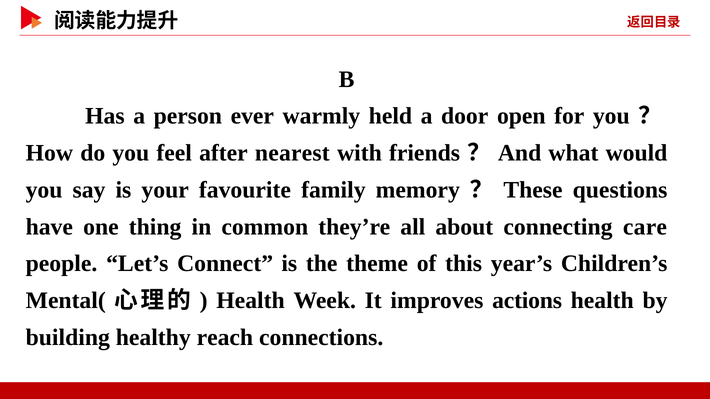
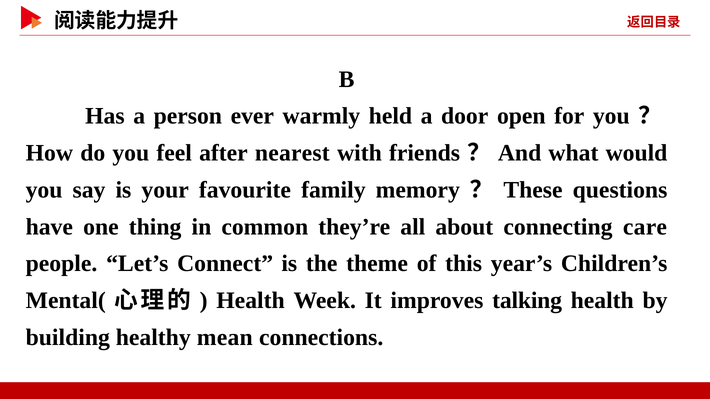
actions: actions -> talking
reach: reach -> mean
